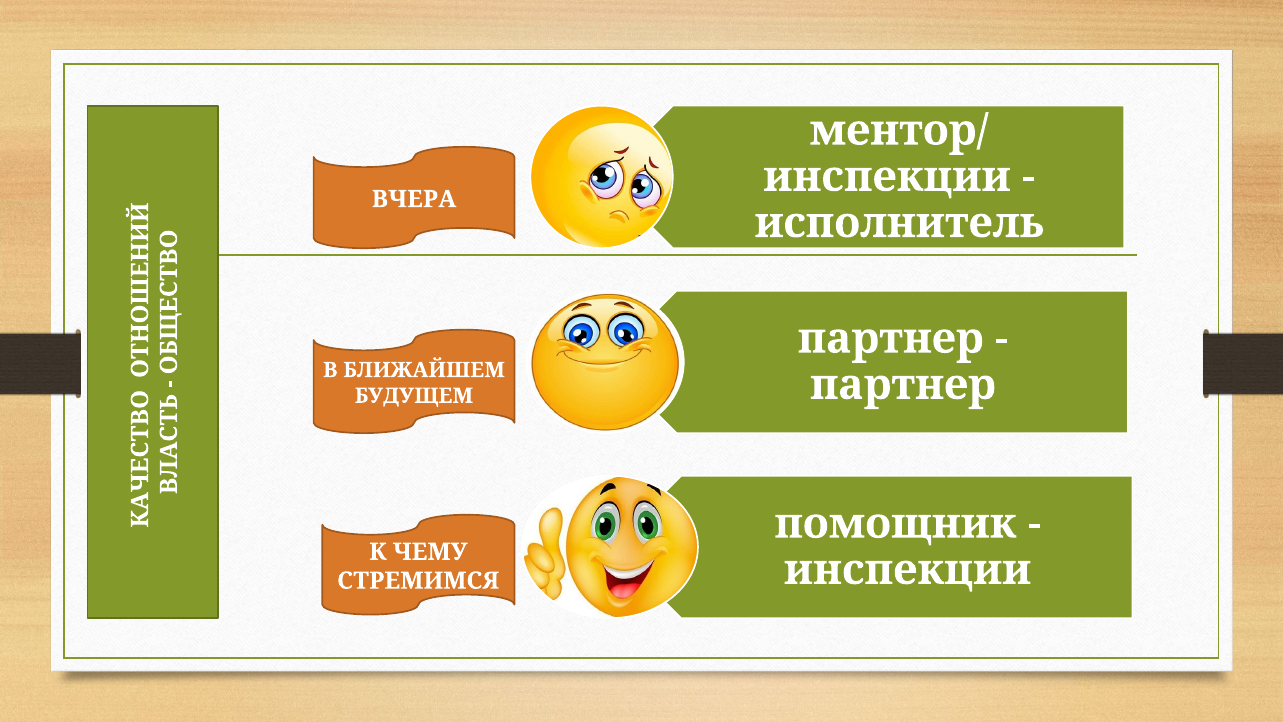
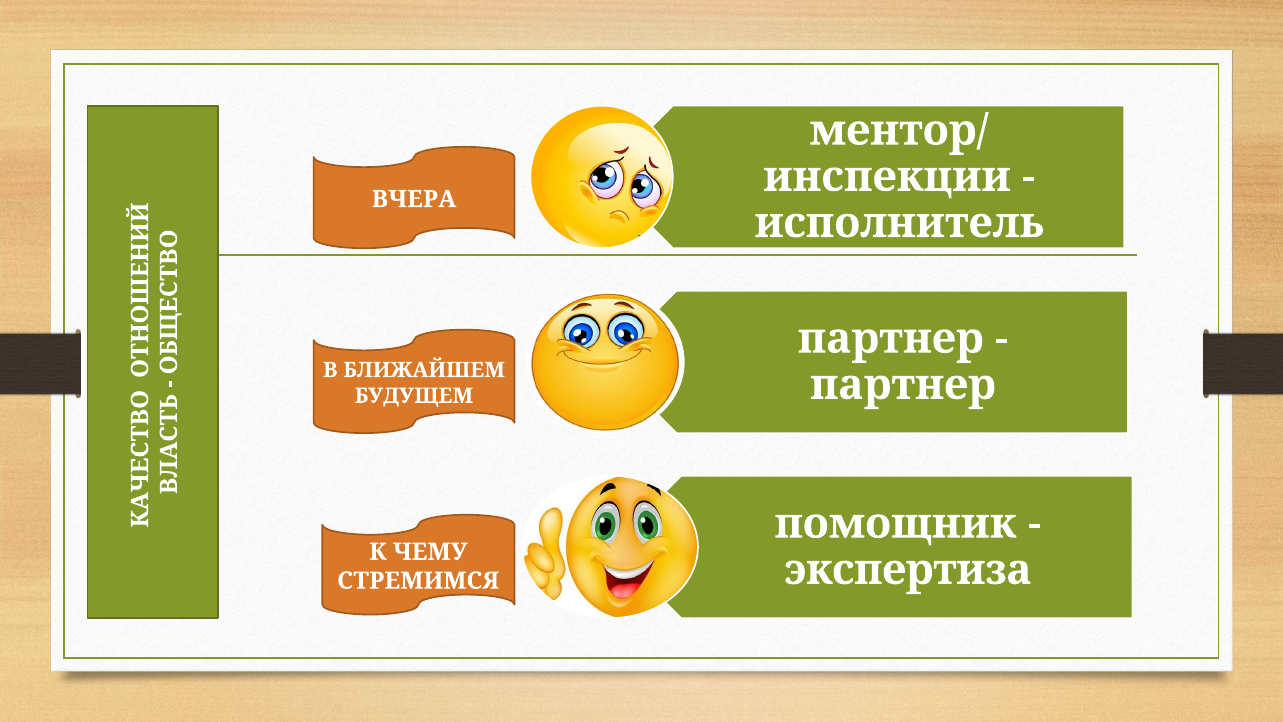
инспекции at (908, 570): инспекции -> экспертиза
